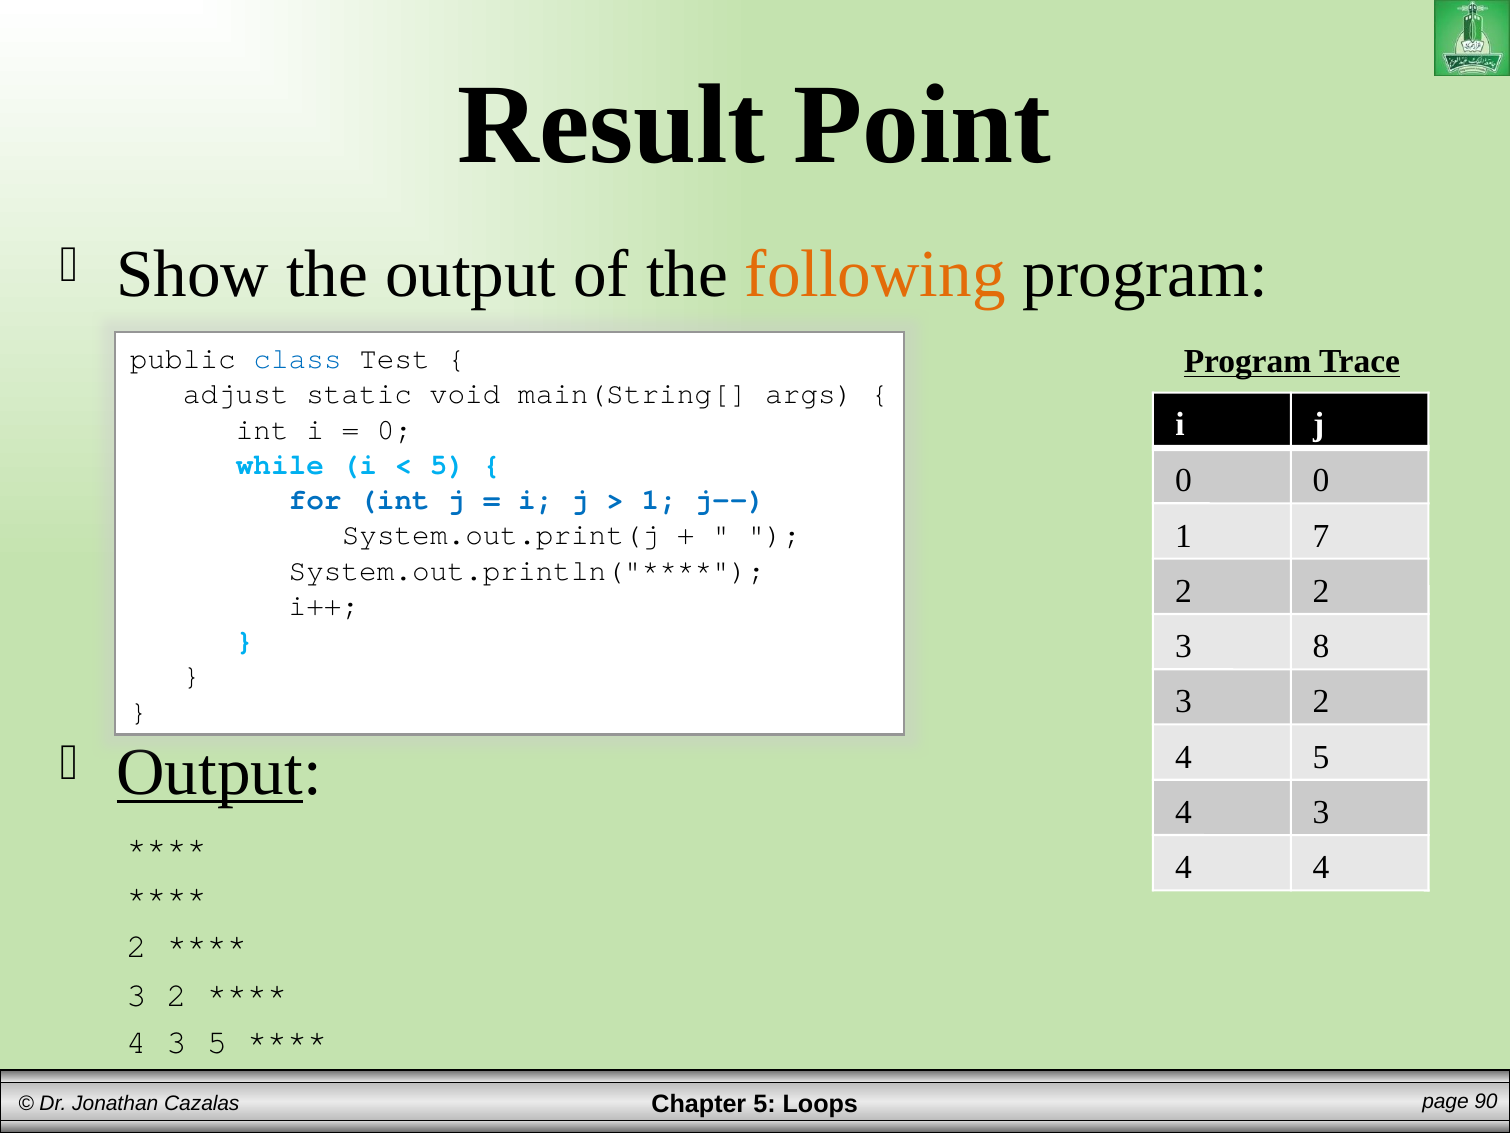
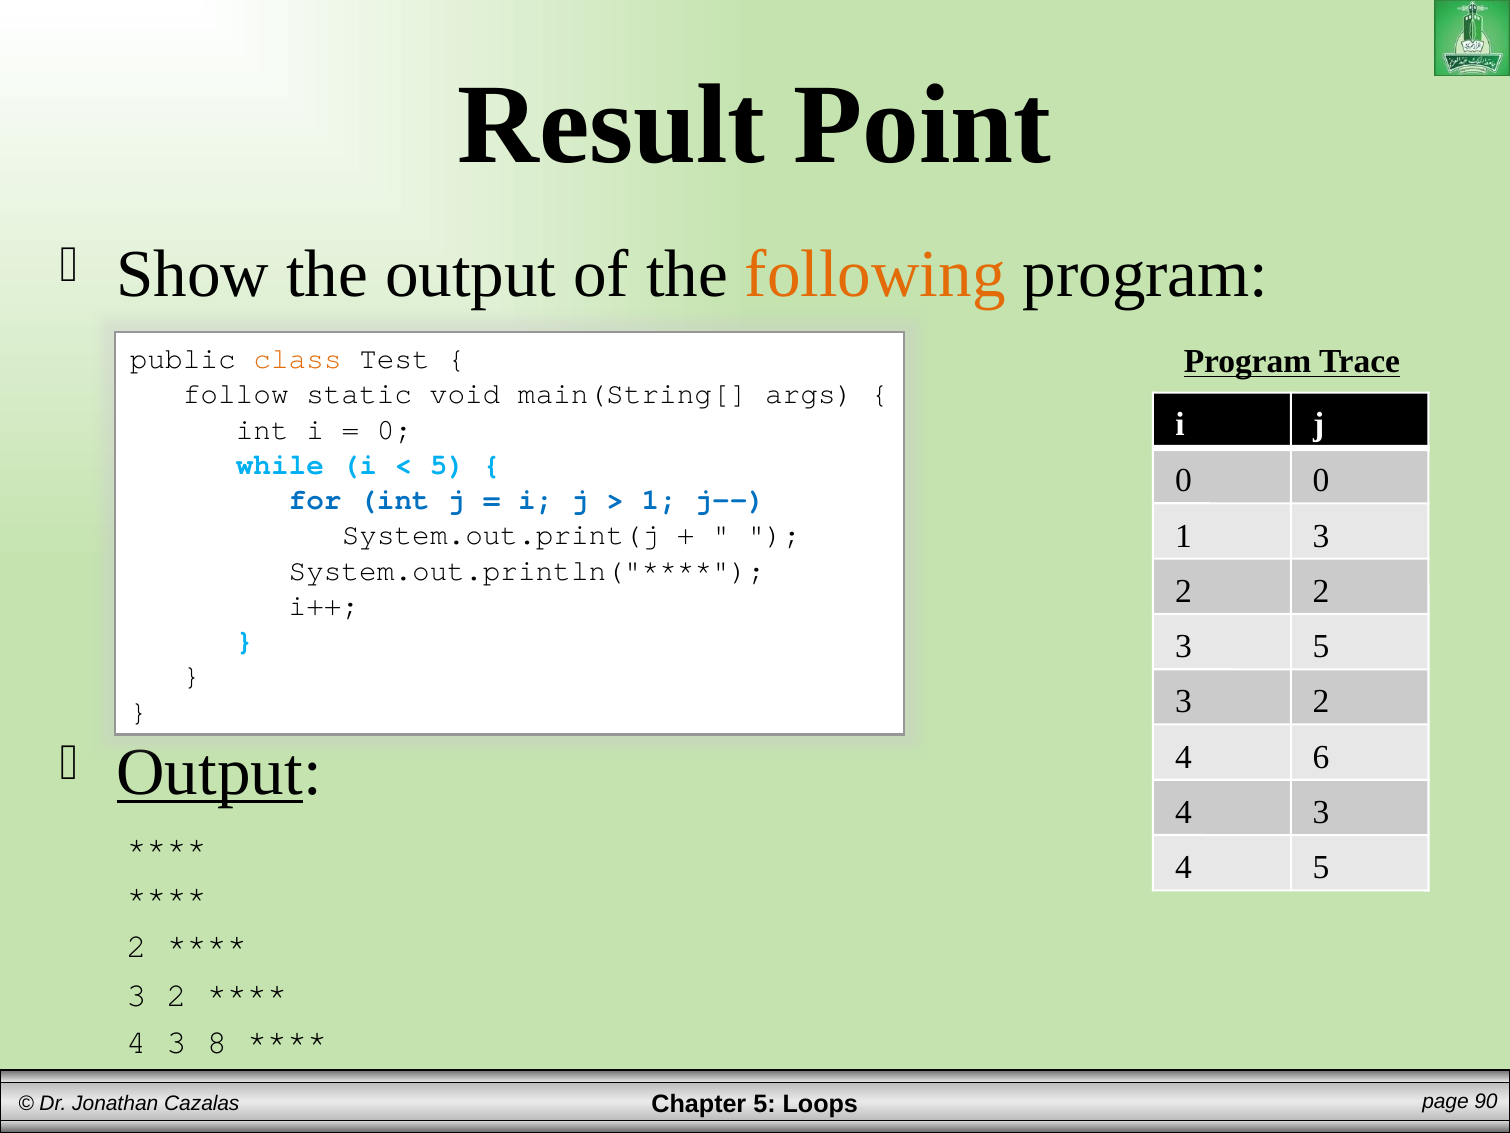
class colour: blue -> orange
adjust: adjust -> follow
1 7: 7 -> 3
3 8: 8 -> 5
4 5: 5 -> 6
4 4: 4 -> 5
3 5: 5 -> 8
